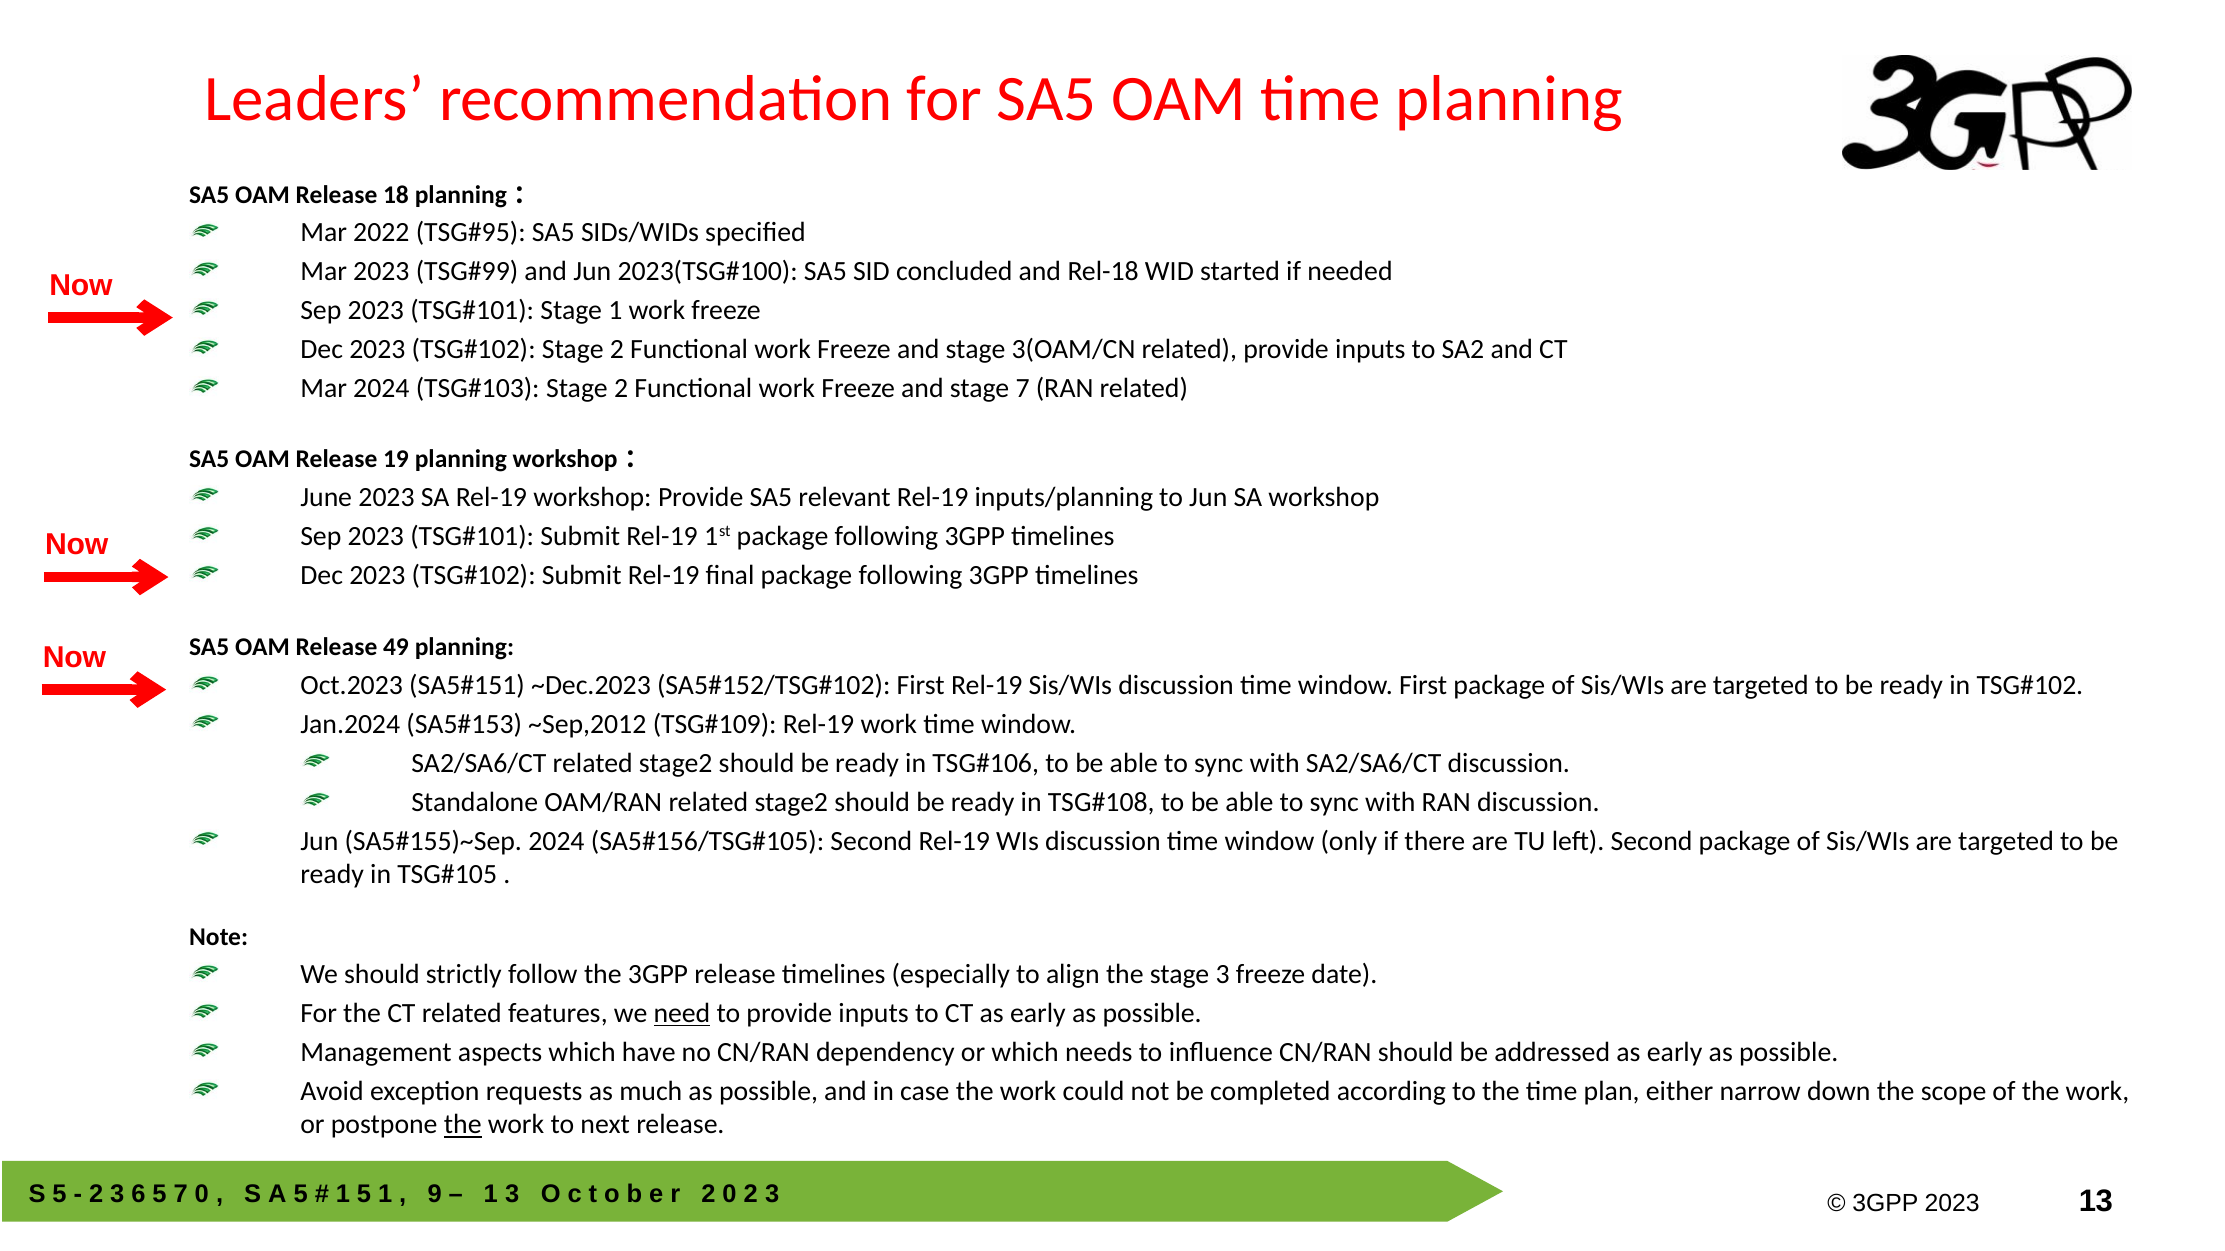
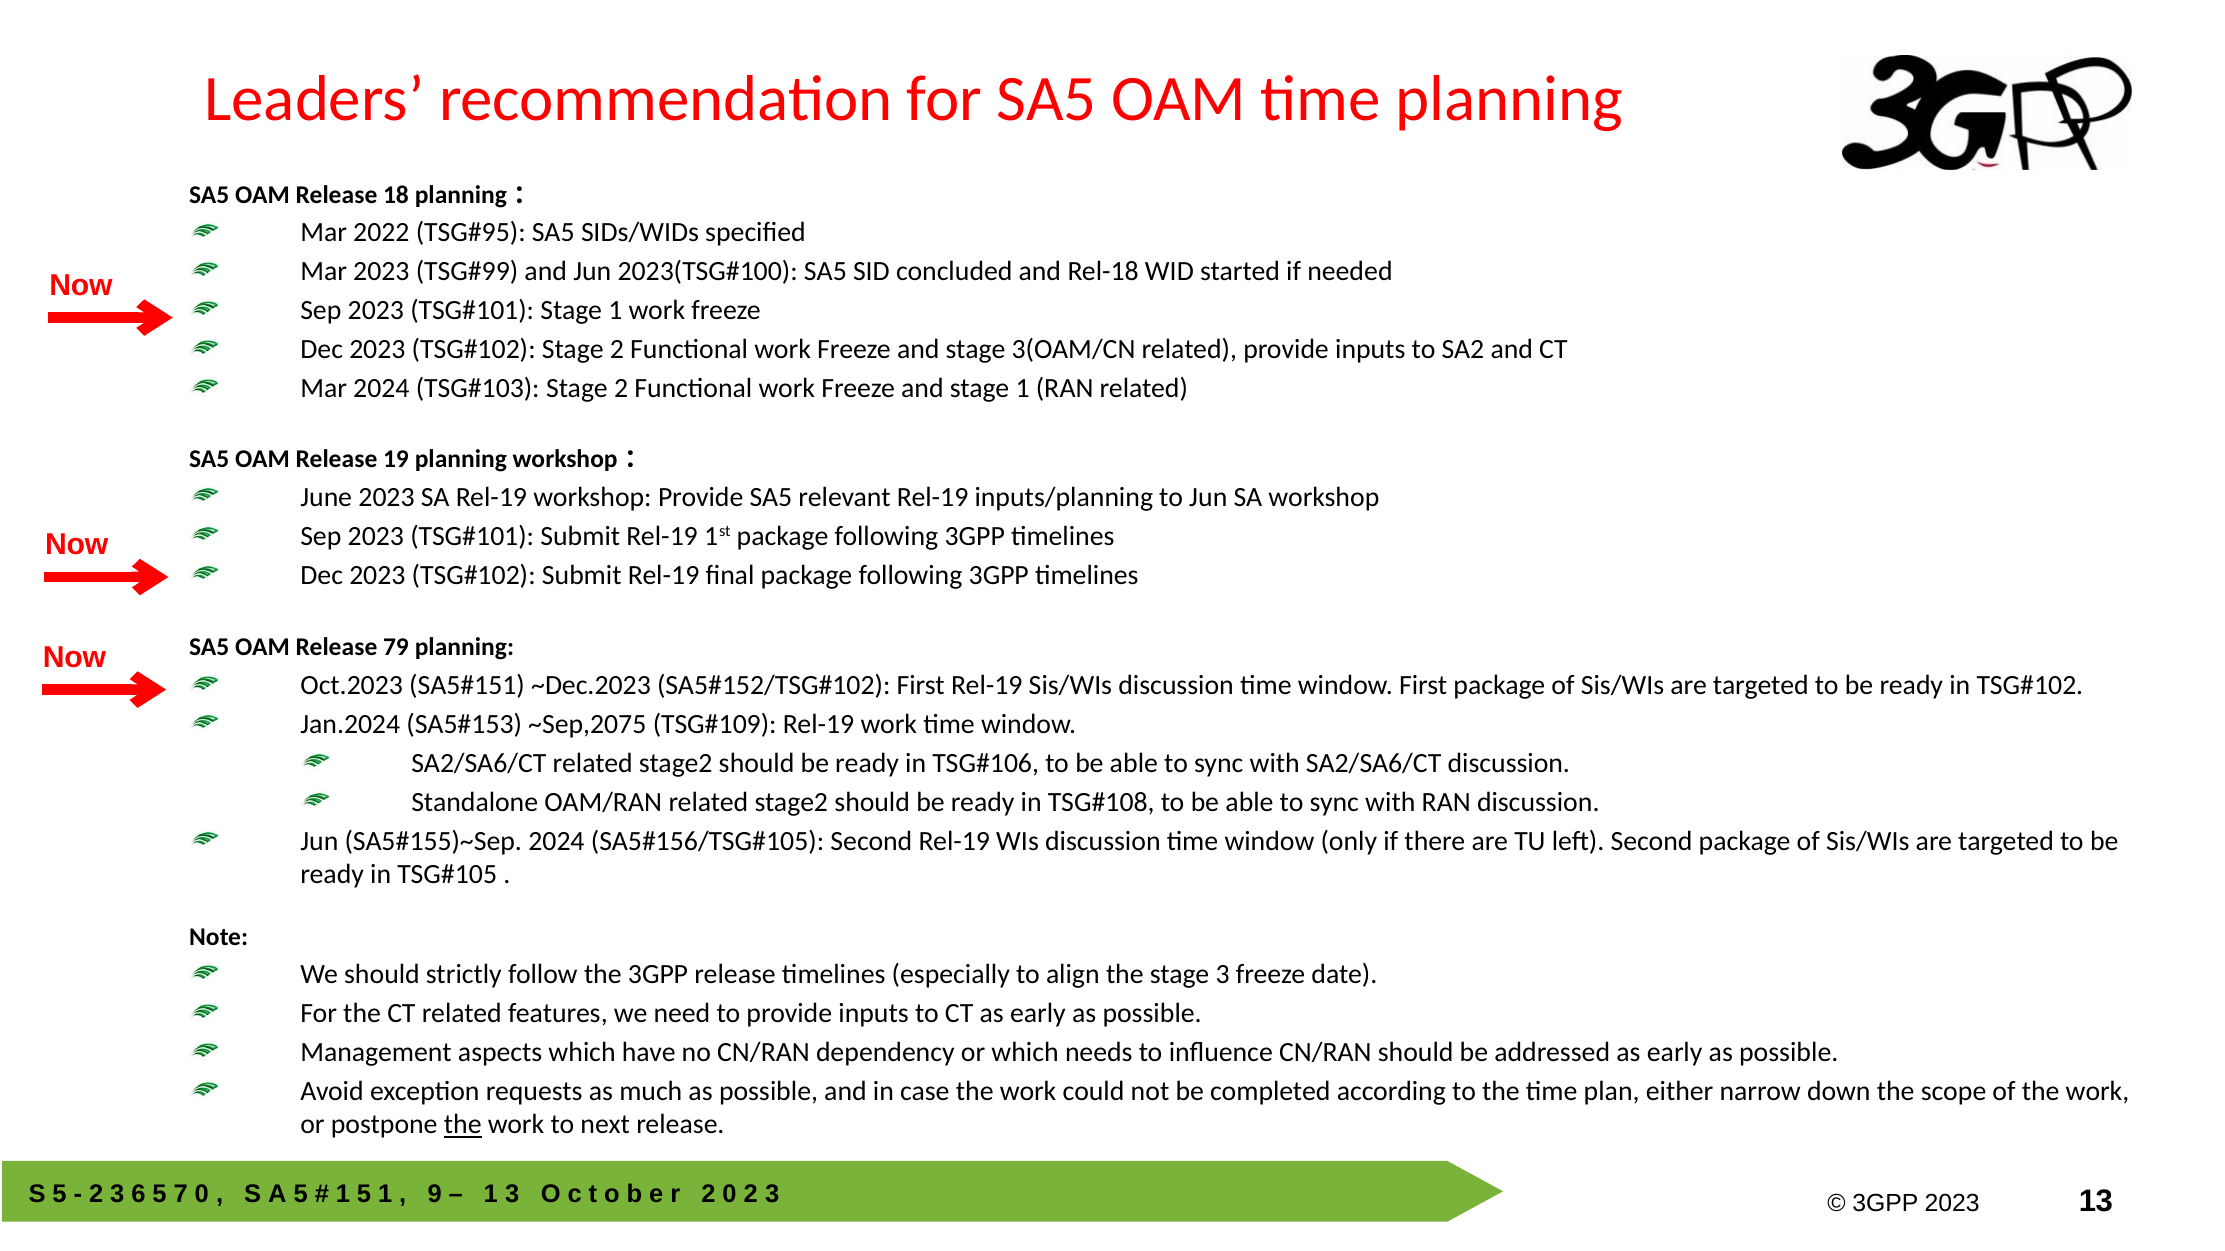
and stage 7: 7 -> 1
49: 49 -> 79
~Sep,2012: ~Sep,2012 -> ~Sep,2075
need underline: present -> none
